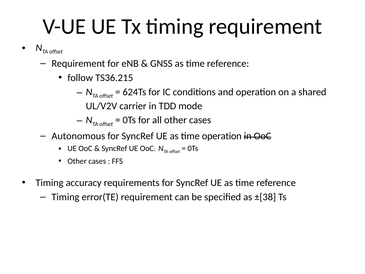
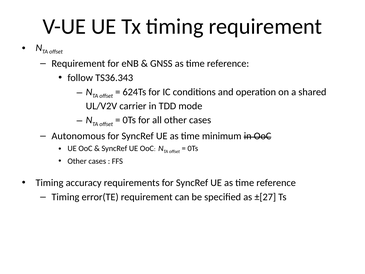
TS36.215: TS36.215 -> TS36.343
time operation: operation -> minimum
±[38: ±[38 -> ±[27
